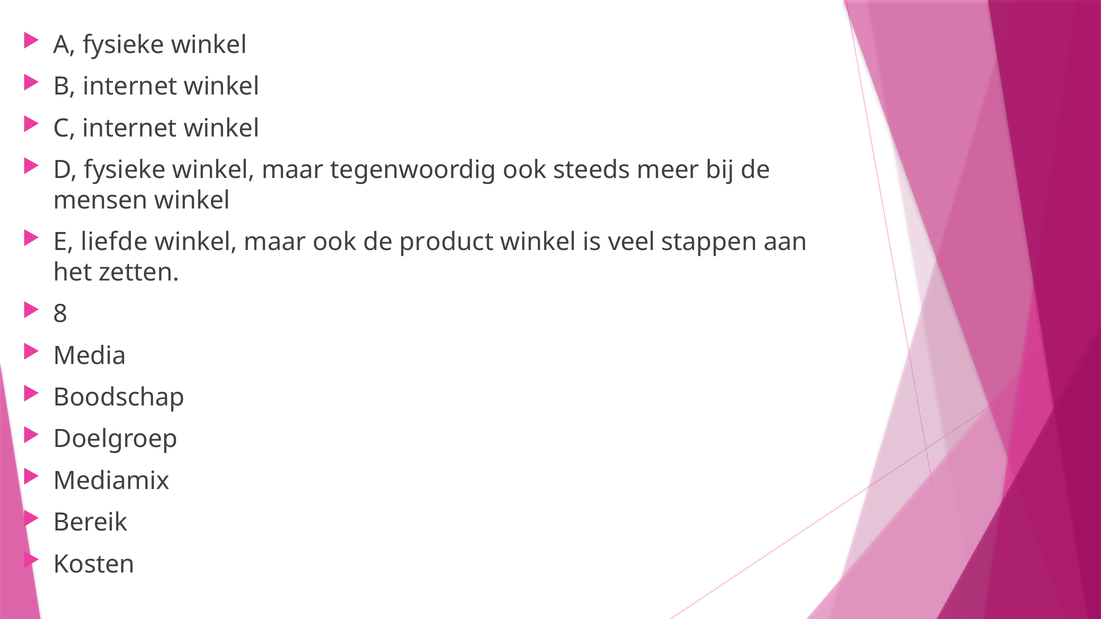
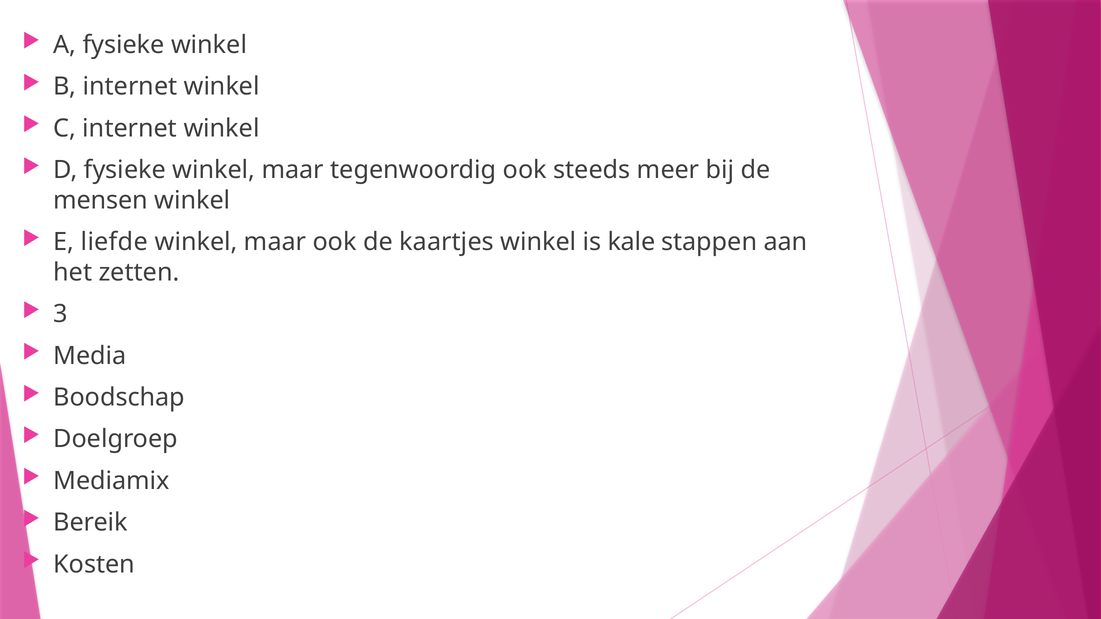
product: product -> kaartjes
veel: veel -> kale
8: 8 -> 3
